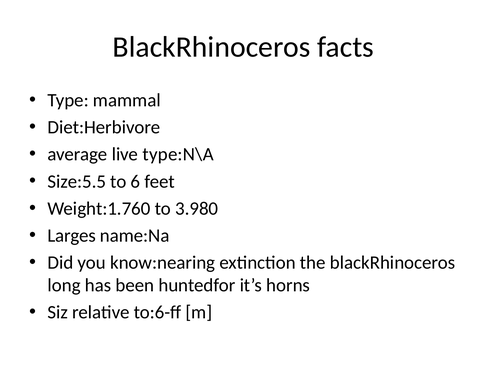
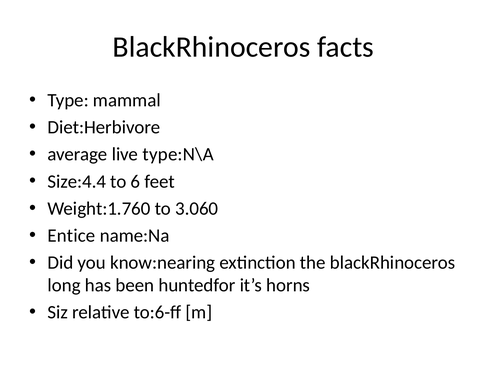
Size:5.5: Size:5.5 -> Size:4.4
3.980: 3.980 -> 3.060
Larges: Larges -> Entice
